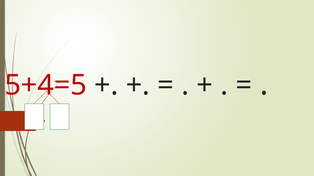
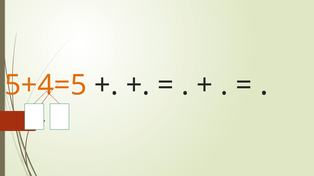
5+4=5 colour: red -> orange
